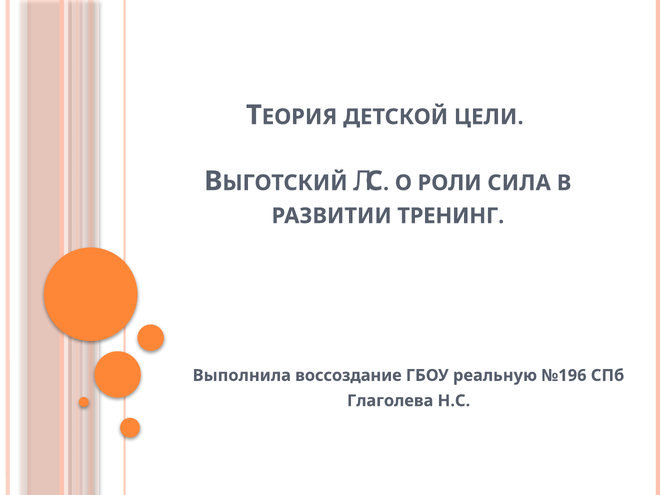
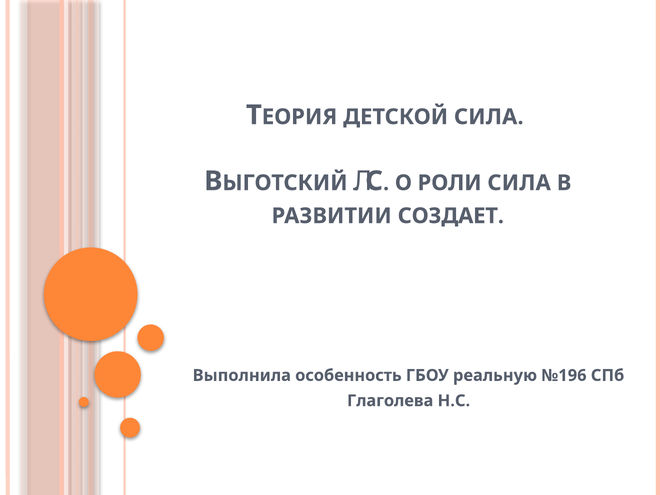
ДЕТСКОЙ ЦЕЛИ: ЦЕЛИ -> СИЛА
ТРЕНИНГ: ТРЕНИНГ -> СОЗДАЕТ
воссоздание: воссоздание -> особенность
